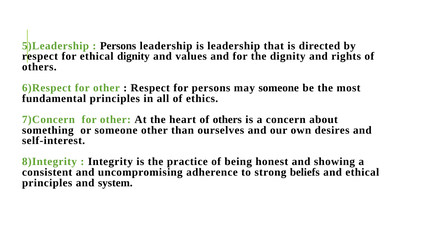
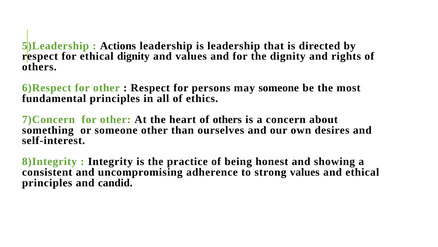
Persons at (118, 46): Persons -> Actions
strong beliefs: beliefs -> values
system: system -> candid
